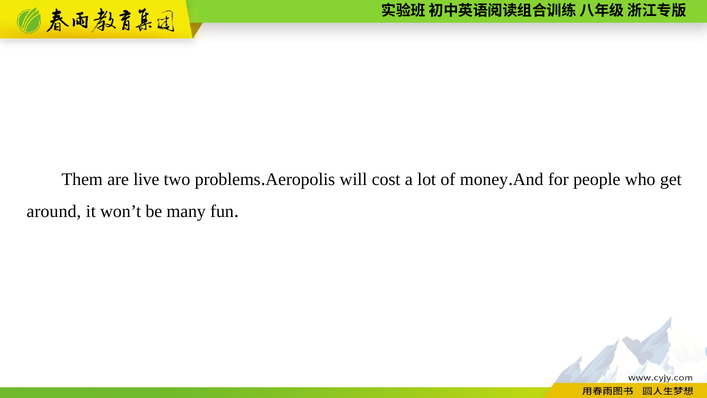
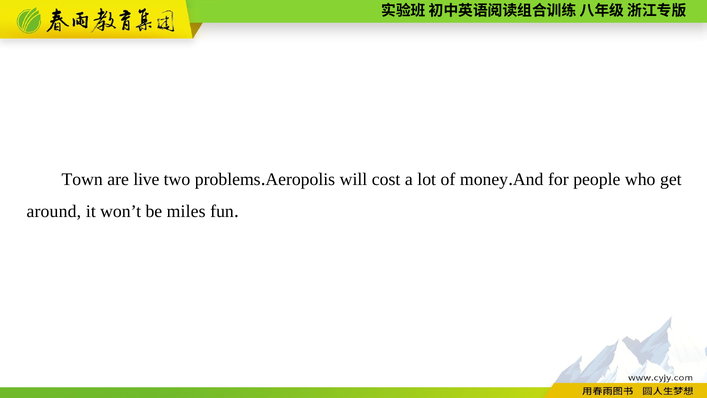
Them: Them -> Town
many: many -> miles
